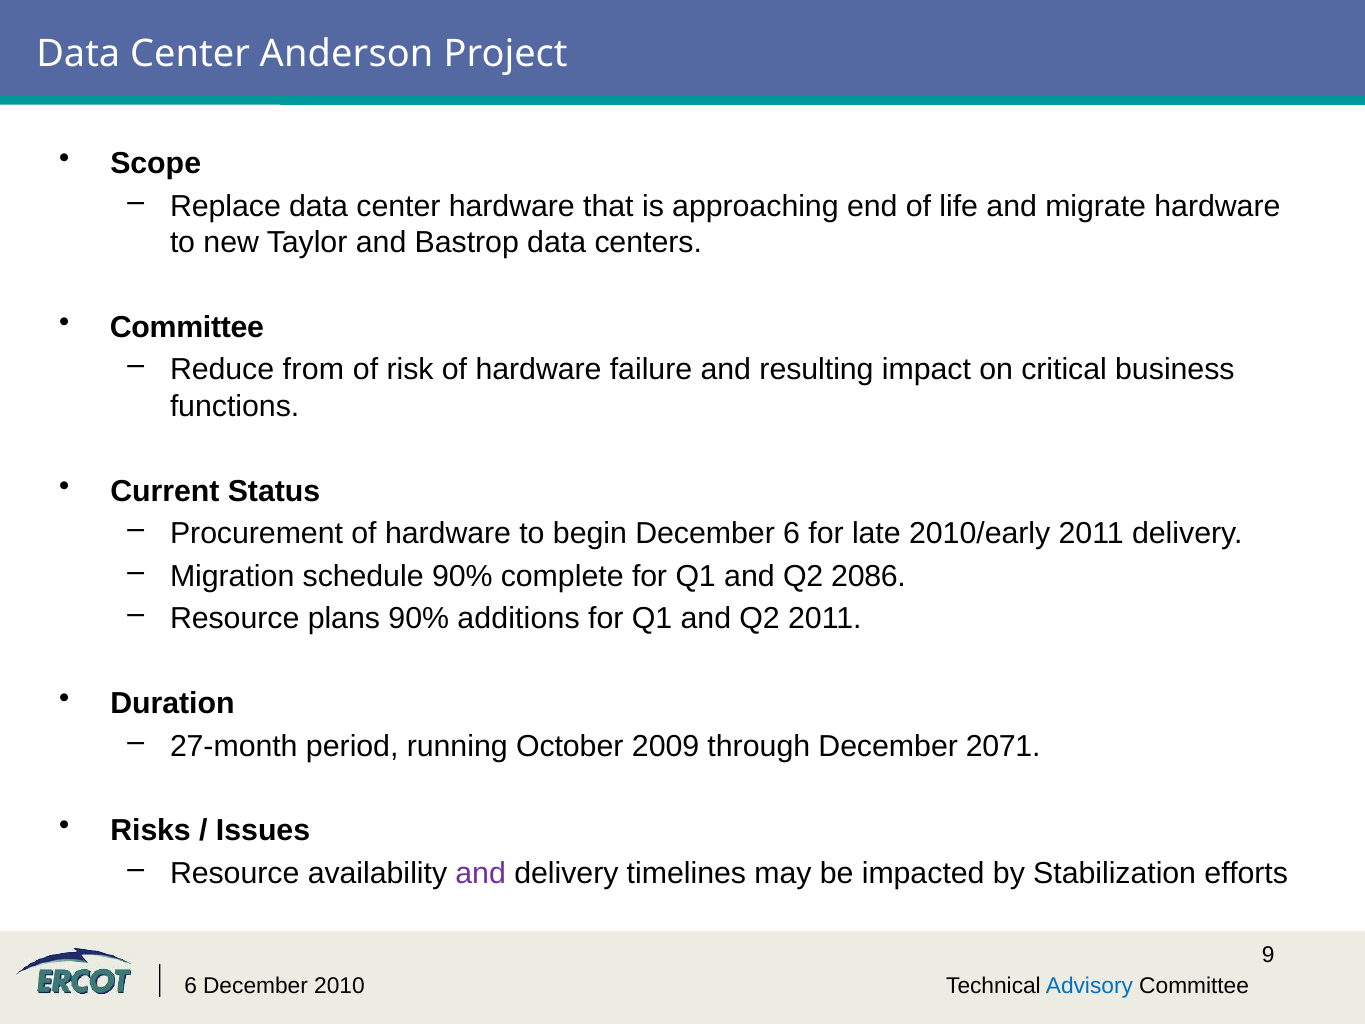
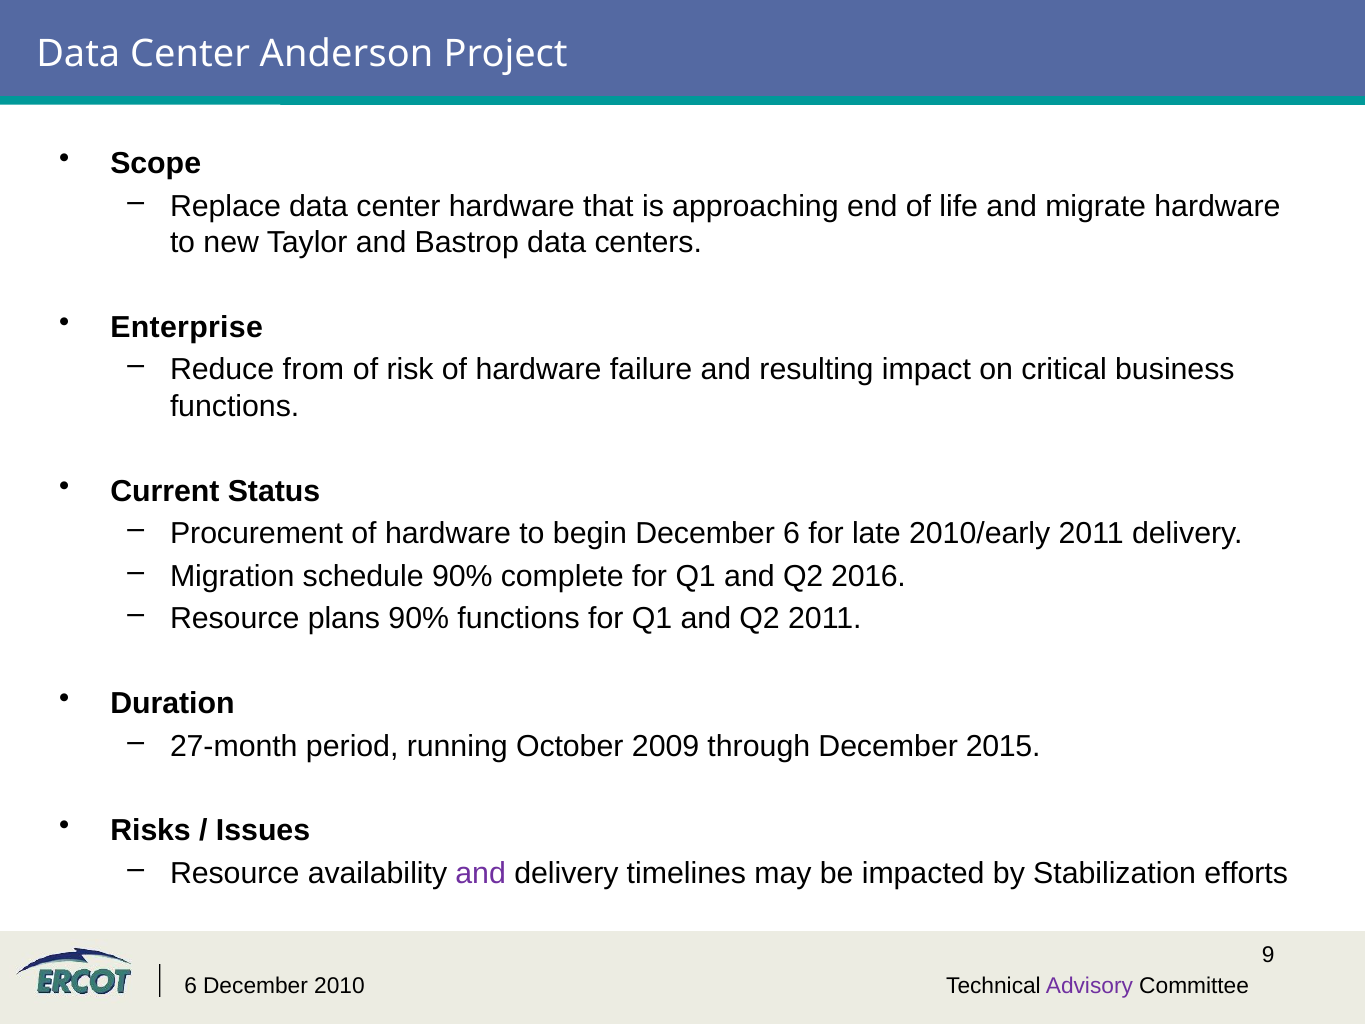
Committee at (187, 327): Committee -> Enterprise
2086: 2086 -> 2016
90% additions: additions -> functions
2071: 2071 -> 2015
Advisory colour: blue -> purple
